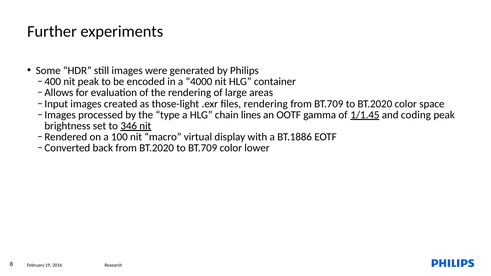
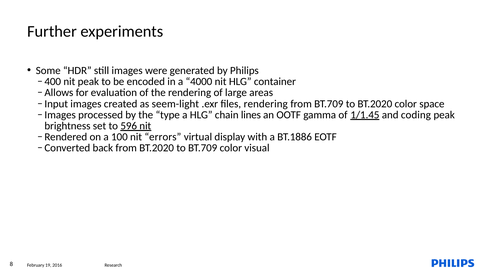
those-light: those-light -> seem-light
346: 346 -> 596
macro: macro -> errors
lower: lower -> visual
